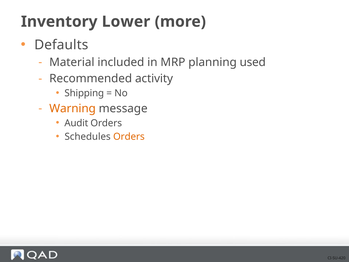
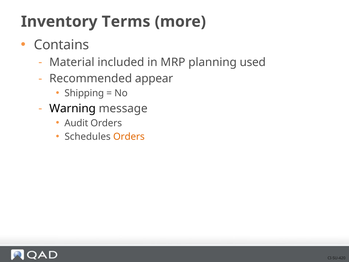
Lower: Lower -> Terms
Defaults: Defaults -> Contains
activity: activity -> appear
Warning colour: orange -> black
